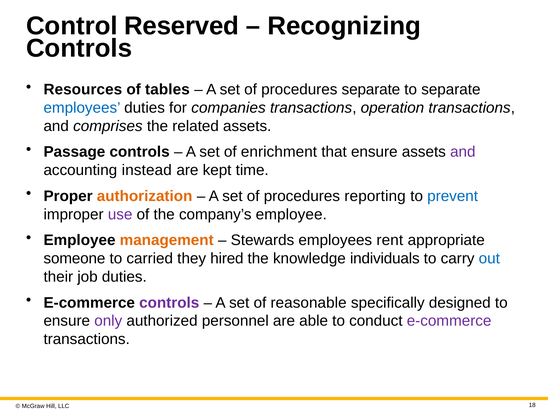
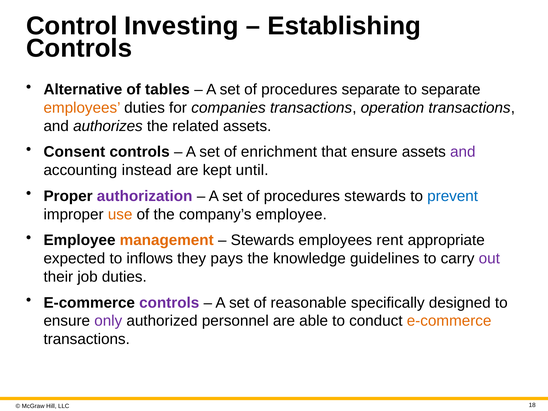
Reserved: Reserved -> Investing
Recognizing: Recognizing -> Establishing
Resources: Resources -> Alternative
employees at (82, 108) colour: blue -> orange
comprises: comprises -> authorizes
Passage: Passage -> Consent
time: time -> until
authorization colour: orange -> purple
procedures reporting: reporting -> stewards
use colour: purple -> orange
someone: someone -> expected
carried: carried -> inflows
hired: hired -> pays
individuals: individuals -> guidelines
out colour: blue -> purple
e-commerce at (449, 321) colour: purple -> orange
